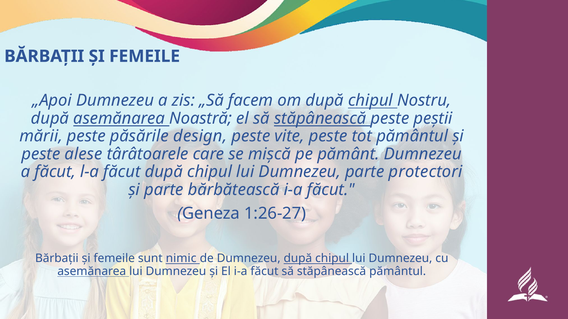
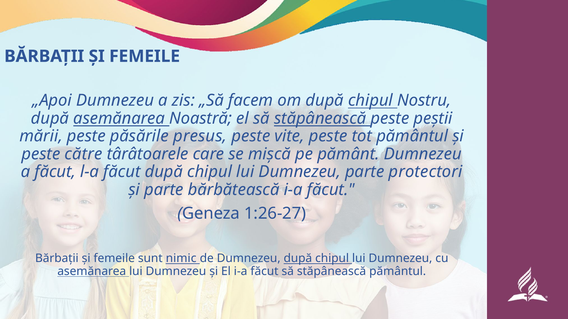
design: design -> presus
alese: alese -> către
